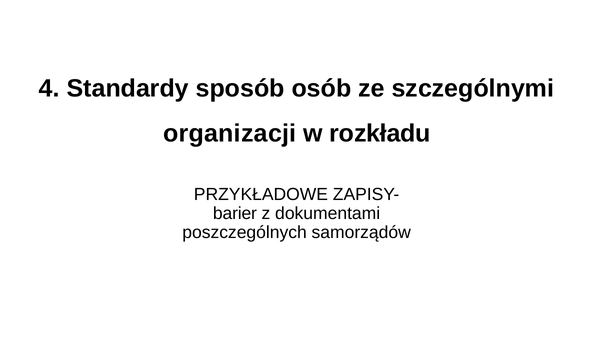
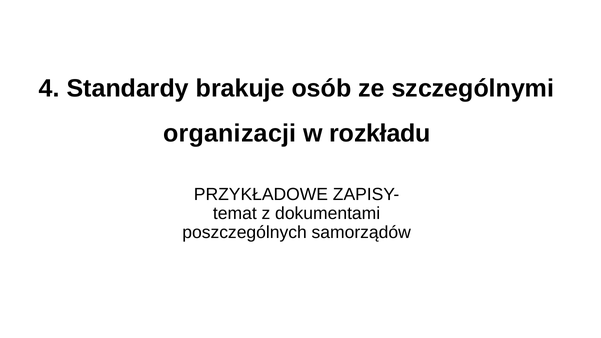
sposób: sposób -> brakuje
barier: barier -> temat
